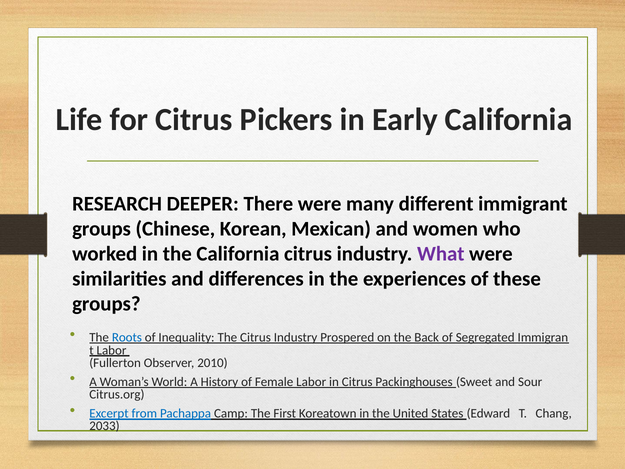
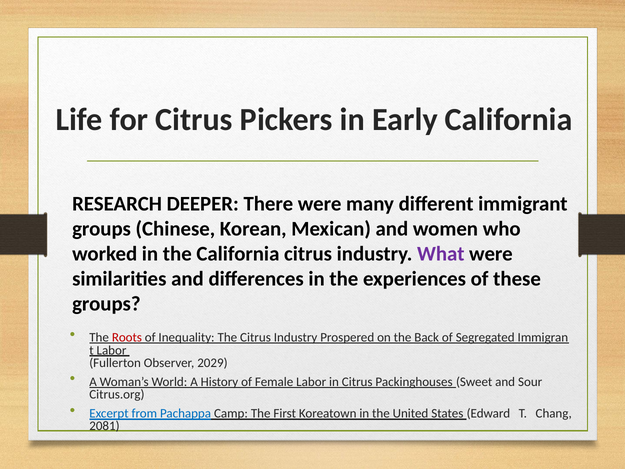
Roots colour: blue -> red
2010: 2010 -> 2029
2033: 2033 -> 2081
